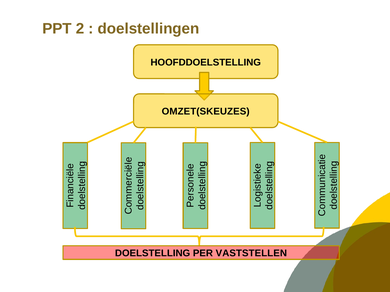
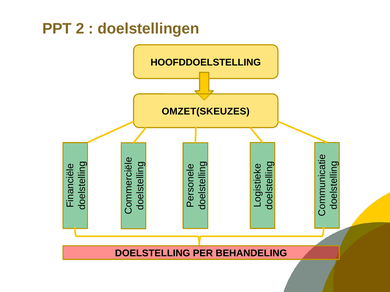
VASTSTELLEN: VASTSTELLEN -> BEHANDELING
